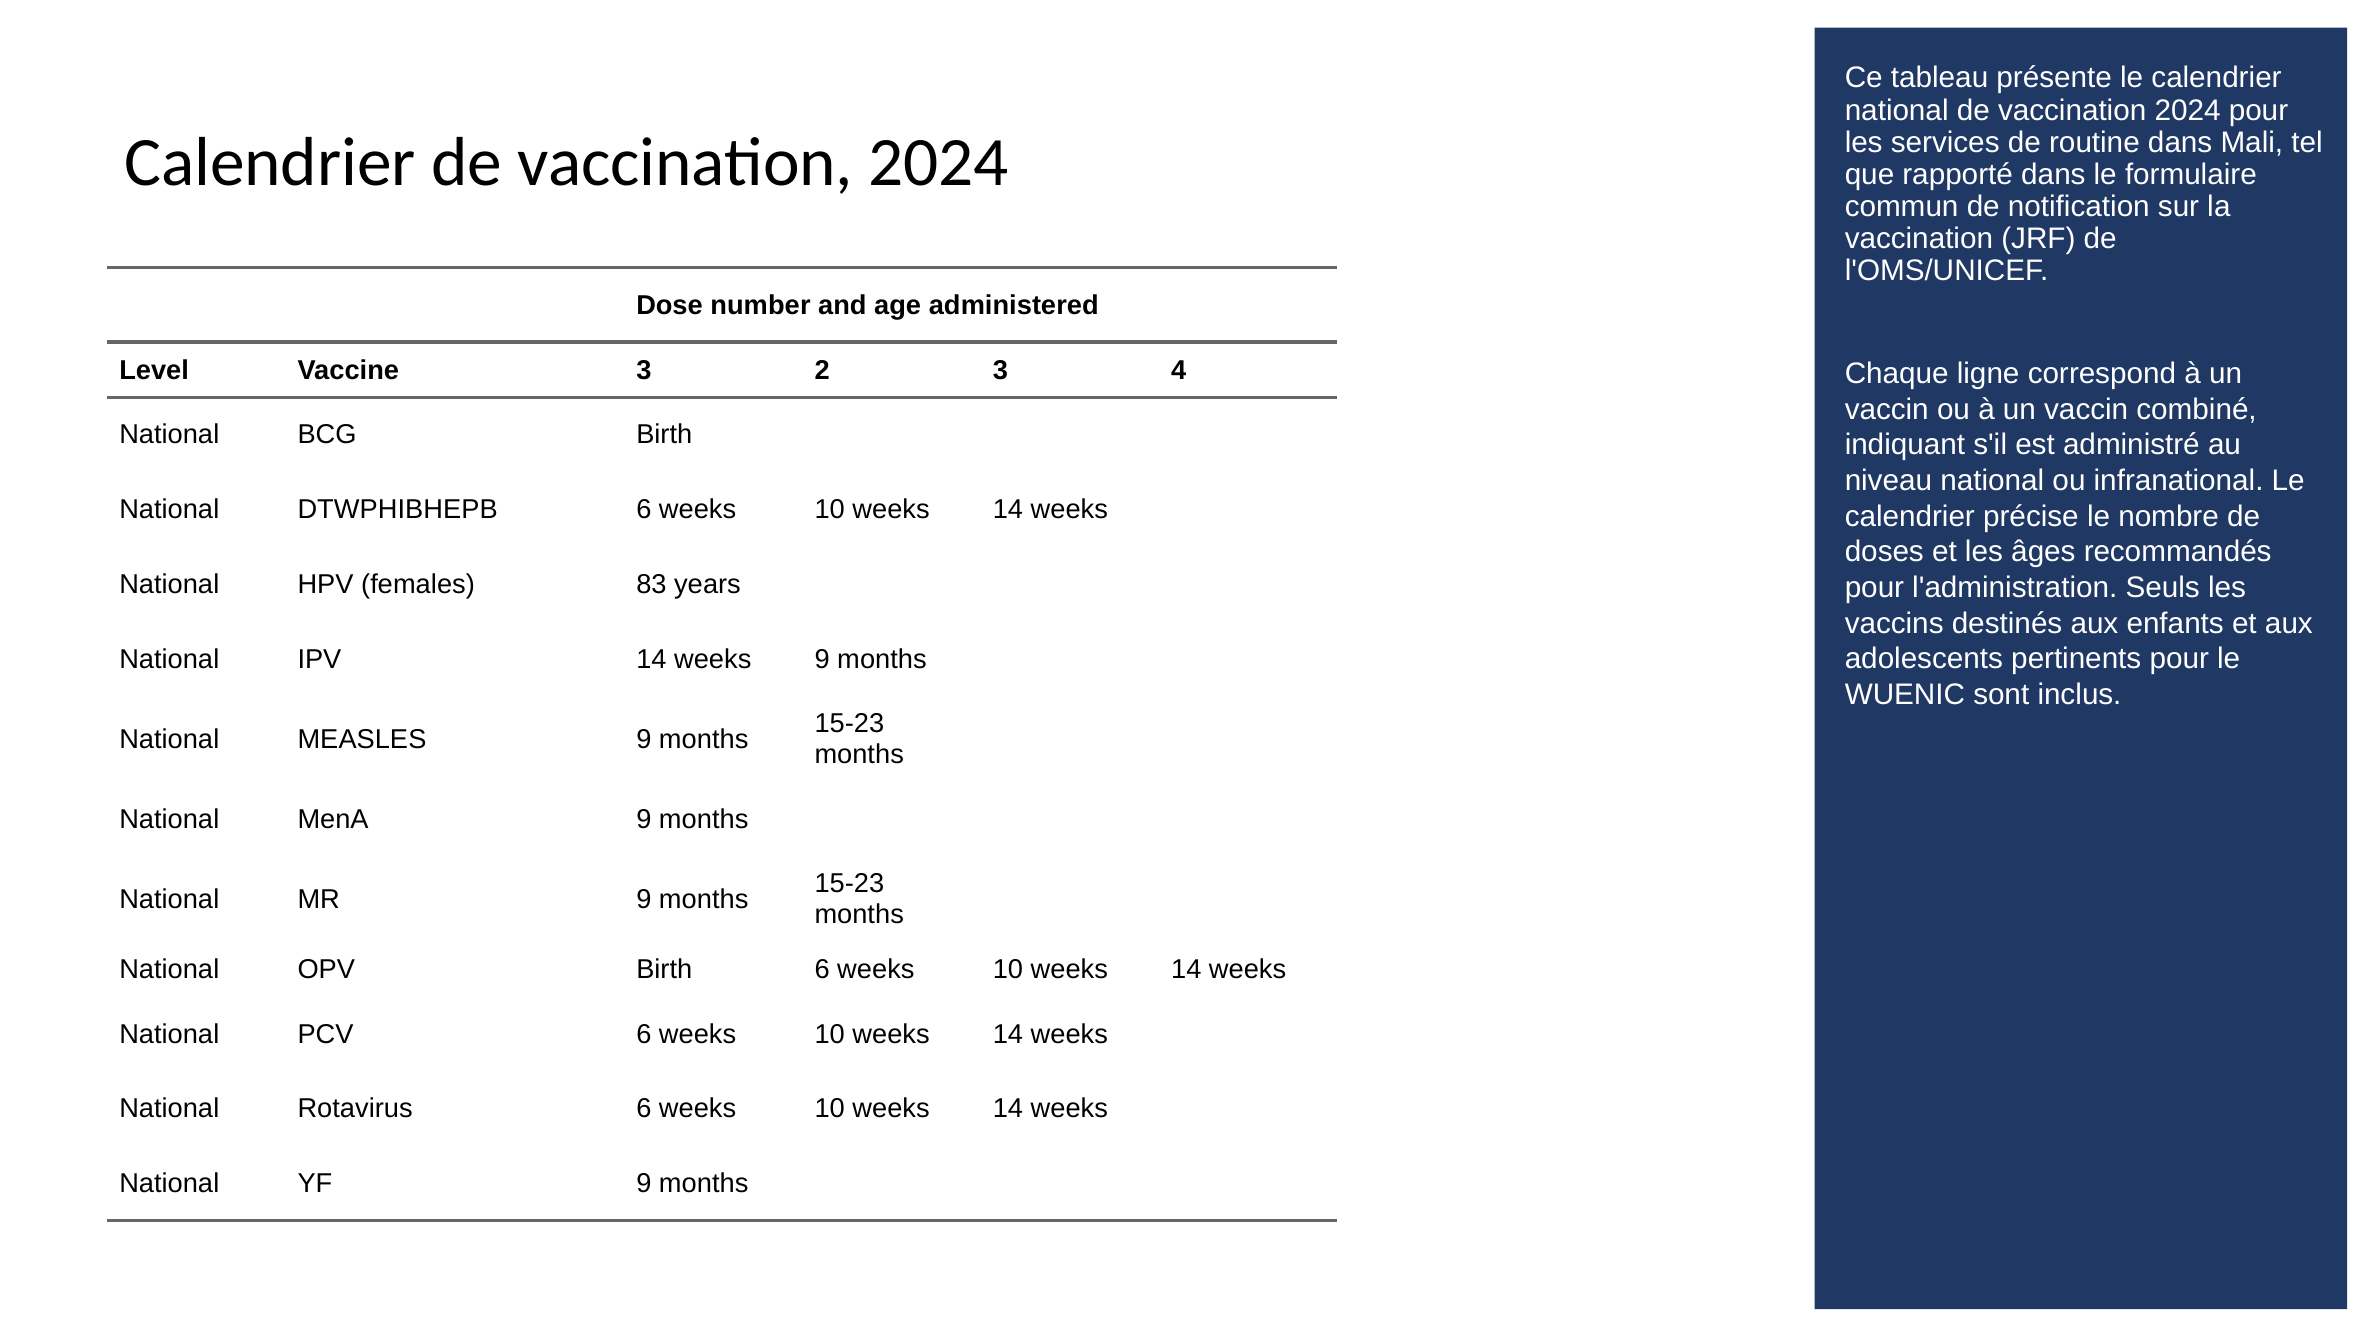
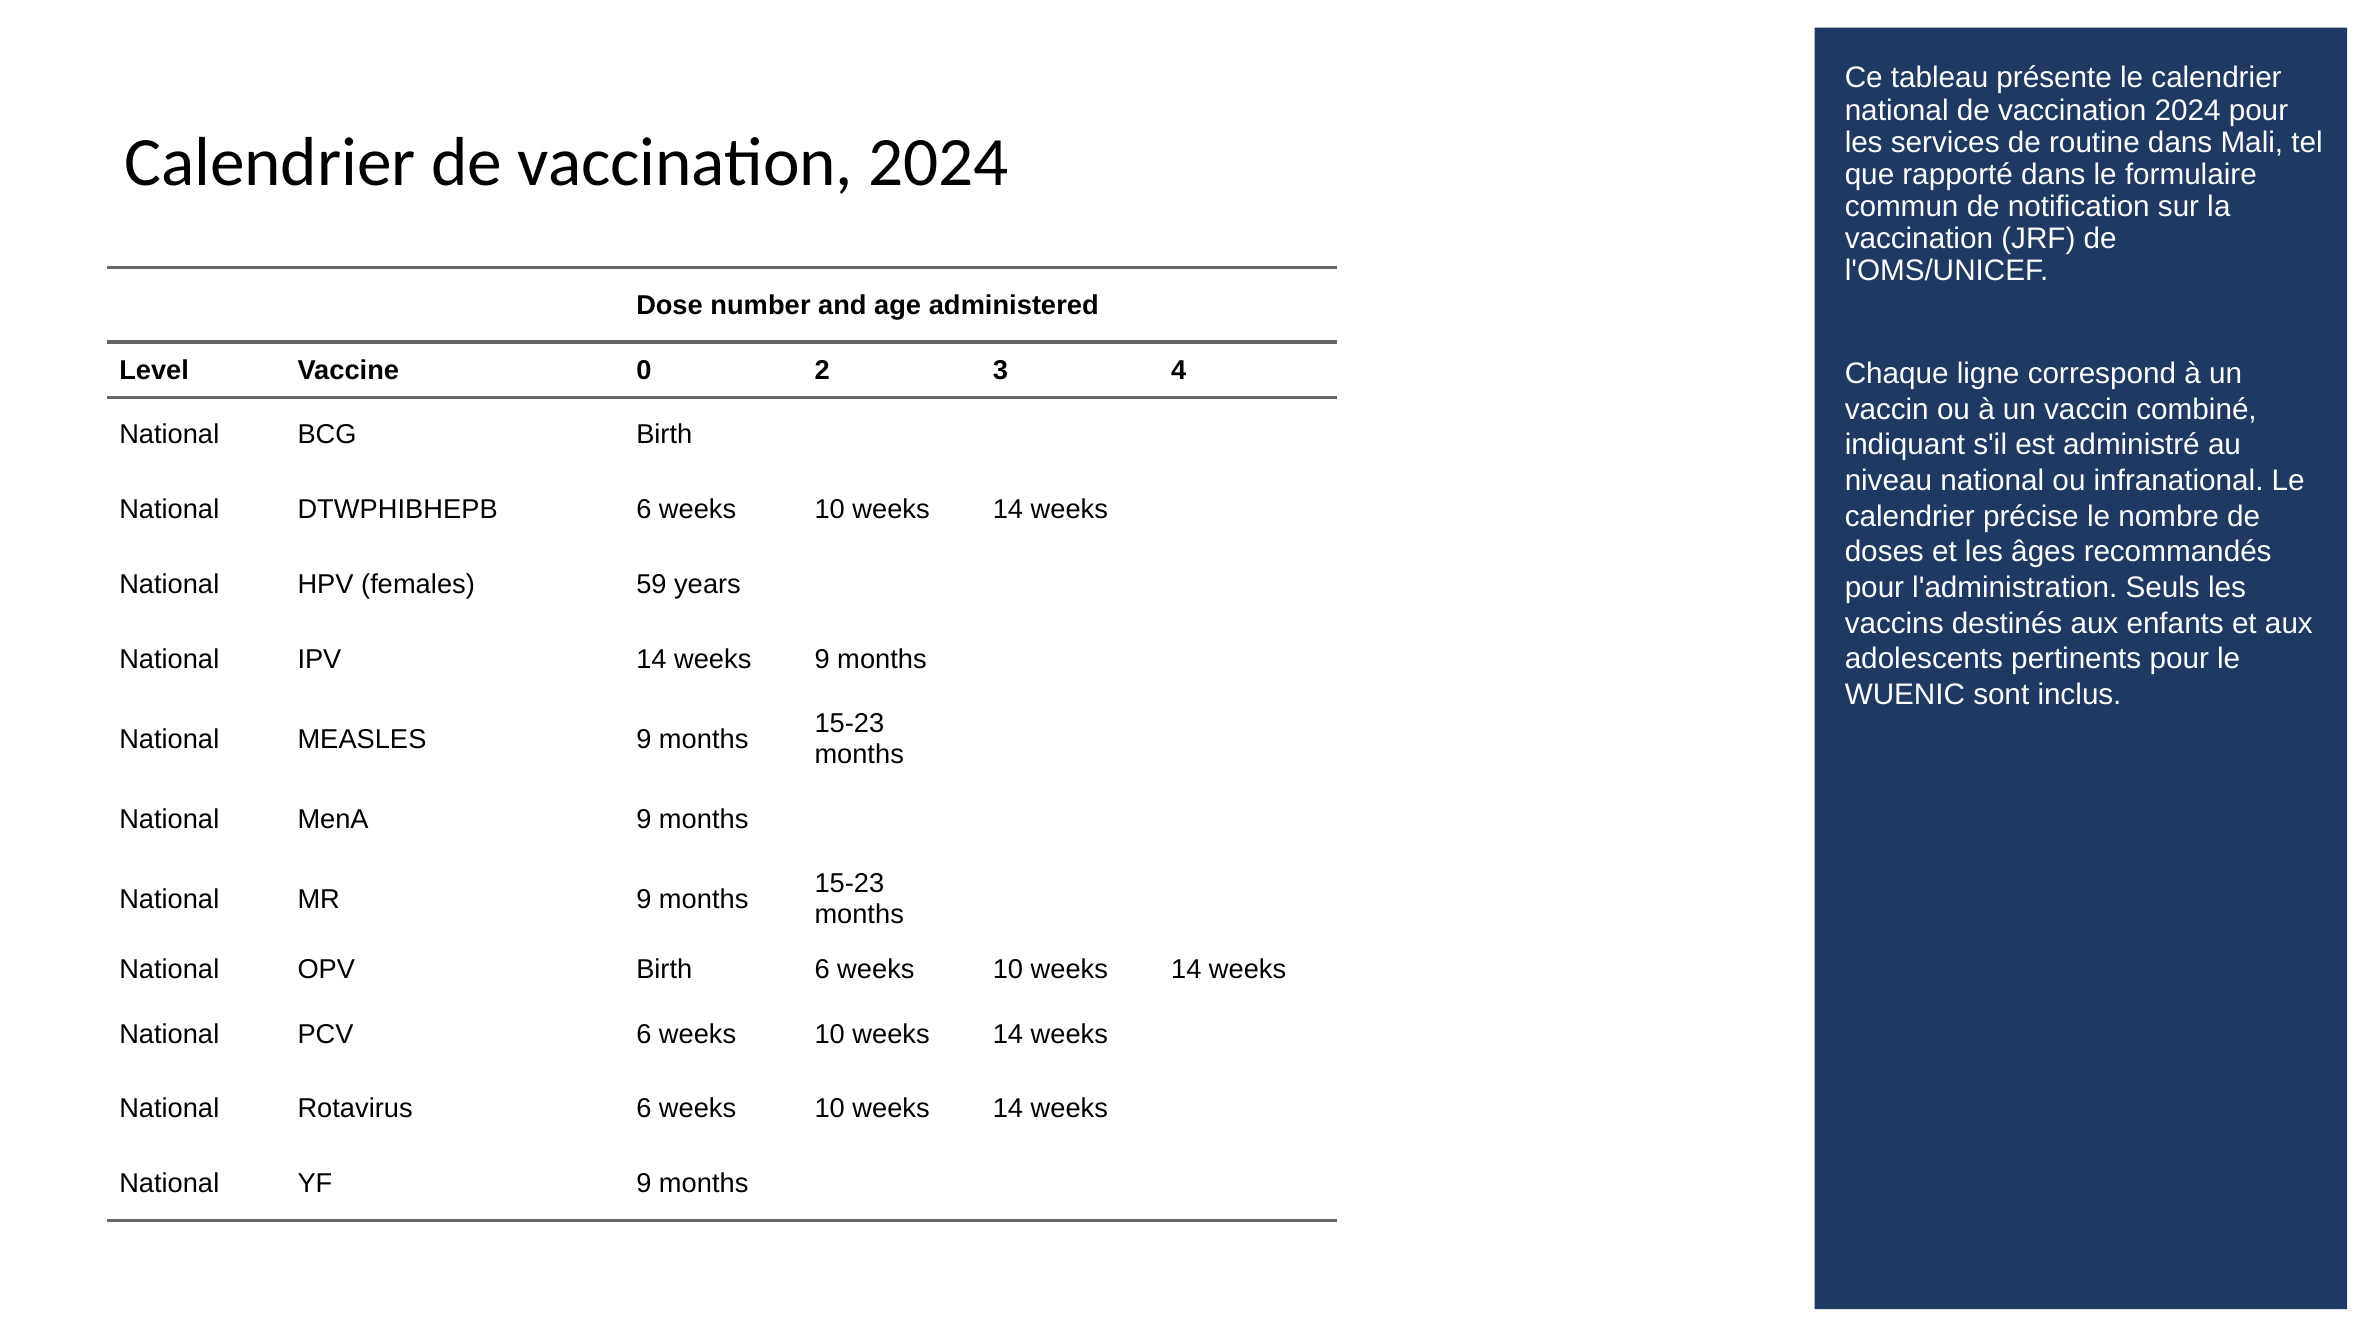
Vaccine 3: 3 -> 0
83: 83 -> 59
